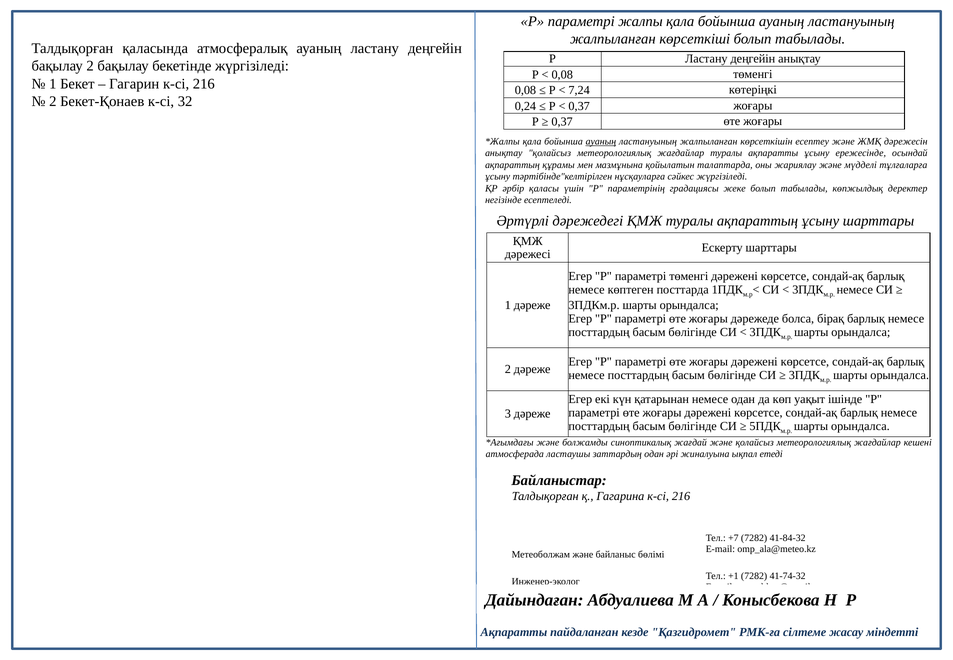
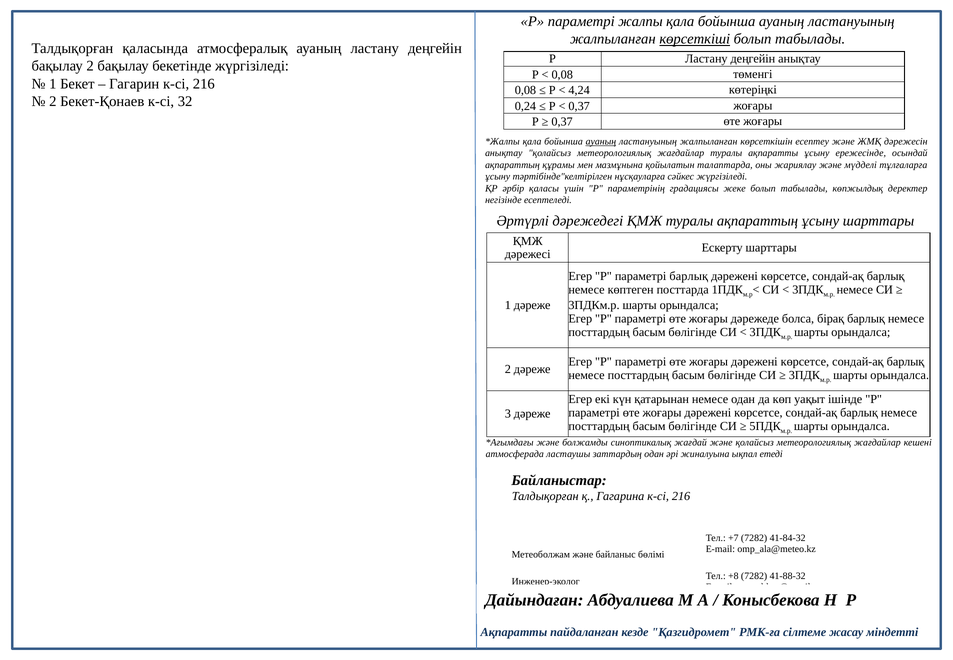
көрсеткіші underline: none -> present
7,24: 7,24 -> 4,24
параметрі төменгі: төменгі -> барлық
+1: +1 -> +8
41-74-32: 41-74-32 -> 41-88-32
